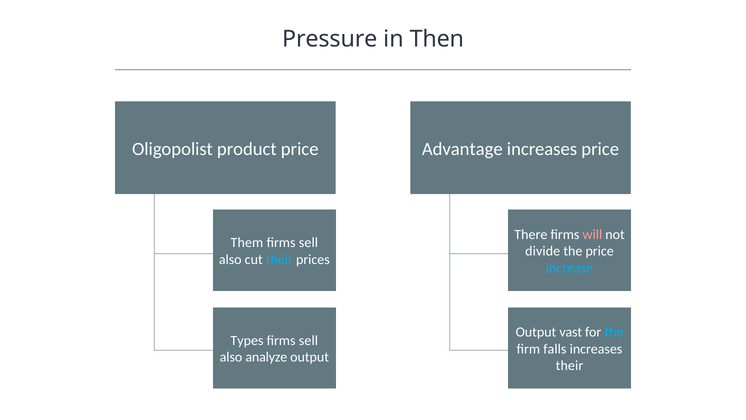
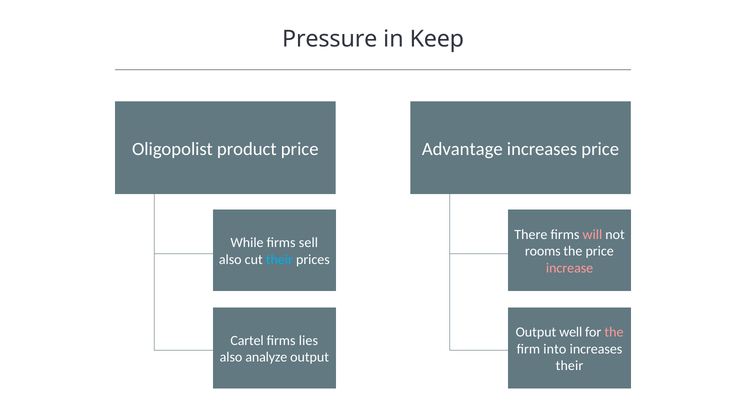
Then: Then -> Keep
Them: Them -> While
divide: divide -> rooms
increase colour: light blue -> pink
vast: vast -> well
the at (614, 332) colour: light blue -> pink
Types: Types -> Cartel
sell at (308, 340): sell -> lies
falls: falls -> into
